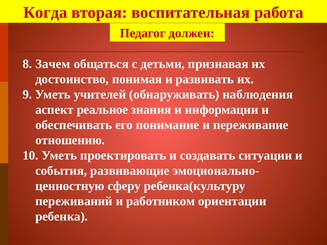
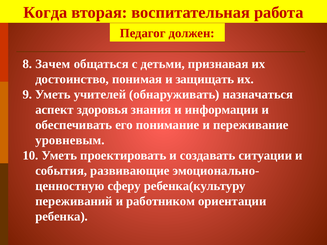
развивать: развивать -> защищать
наблюдения: наблюдения -> назначаться
реальное: реальное -> здоровья
отношению: отношению -> уровневым
